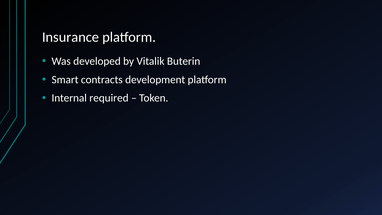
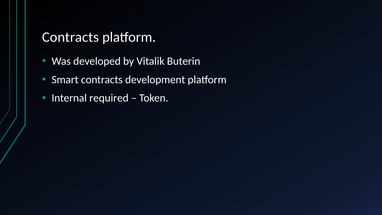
Insurance at (71, 37): Insurance -> Contracts
